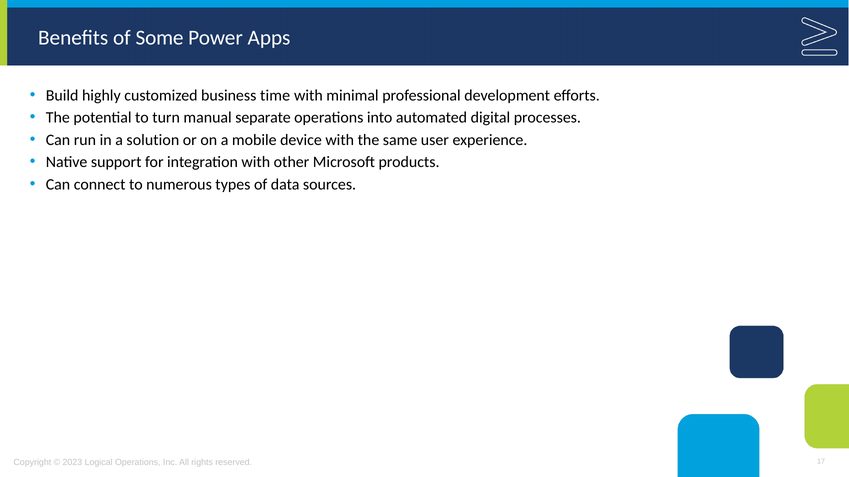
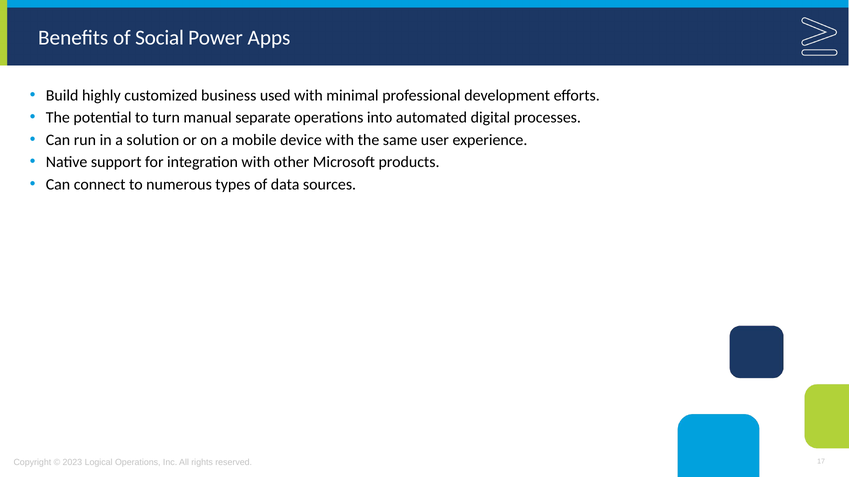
Some: Some -> Social
time: time -> used
